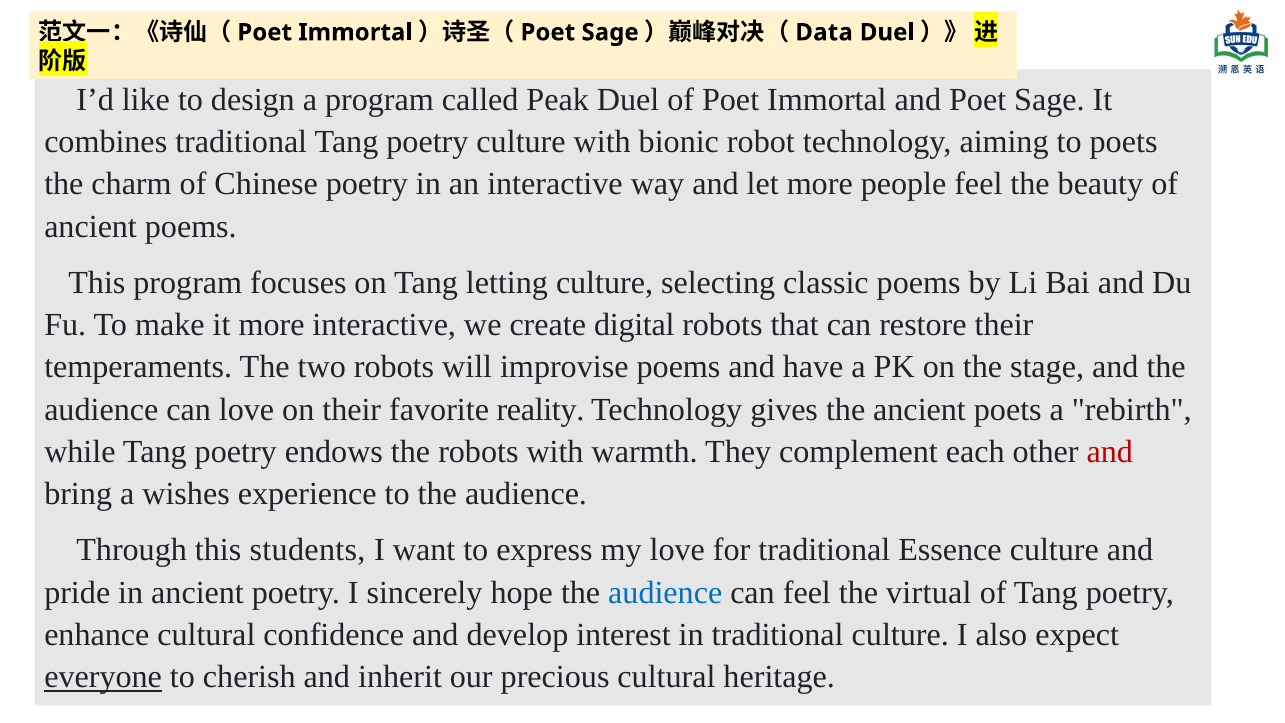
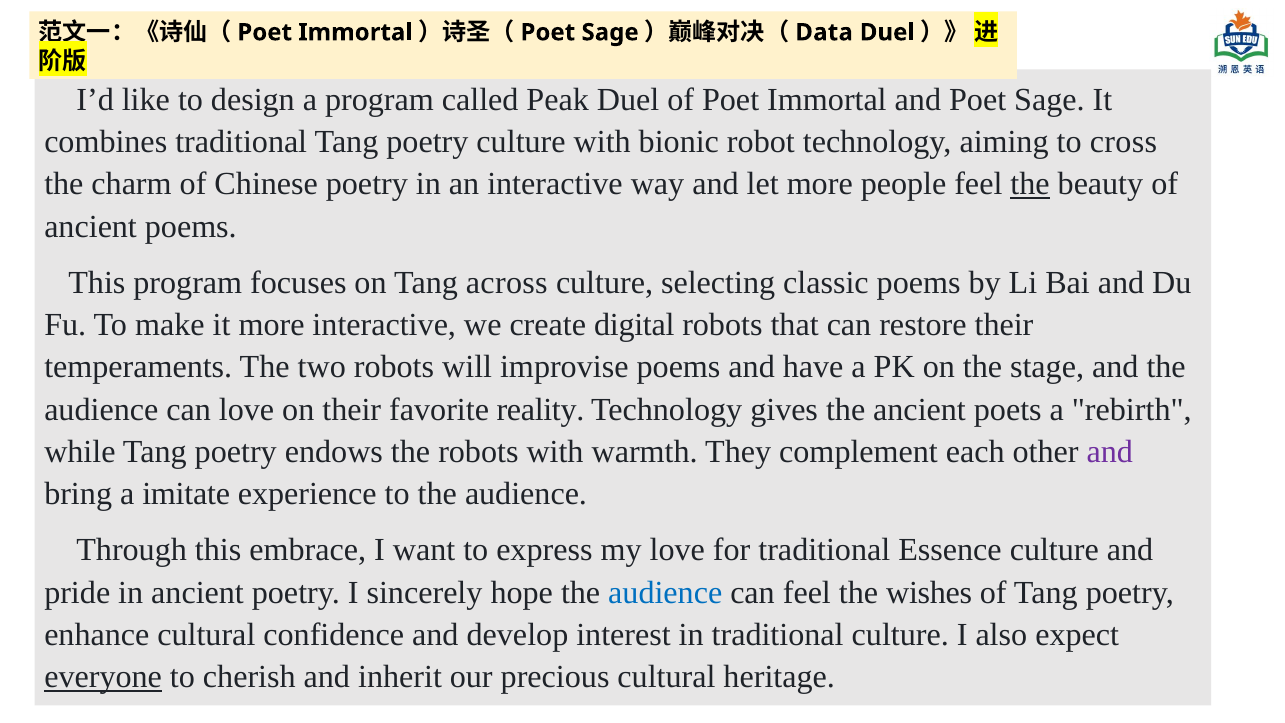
to poets: poets -> cross
the at (1030, 184) underline: none -> present
letting: letting -> across
and at (1110, 452) colour: red -> purple
wishes: wishes -> imitate
students: students -> embrace
virtual: virtual -> wishes
